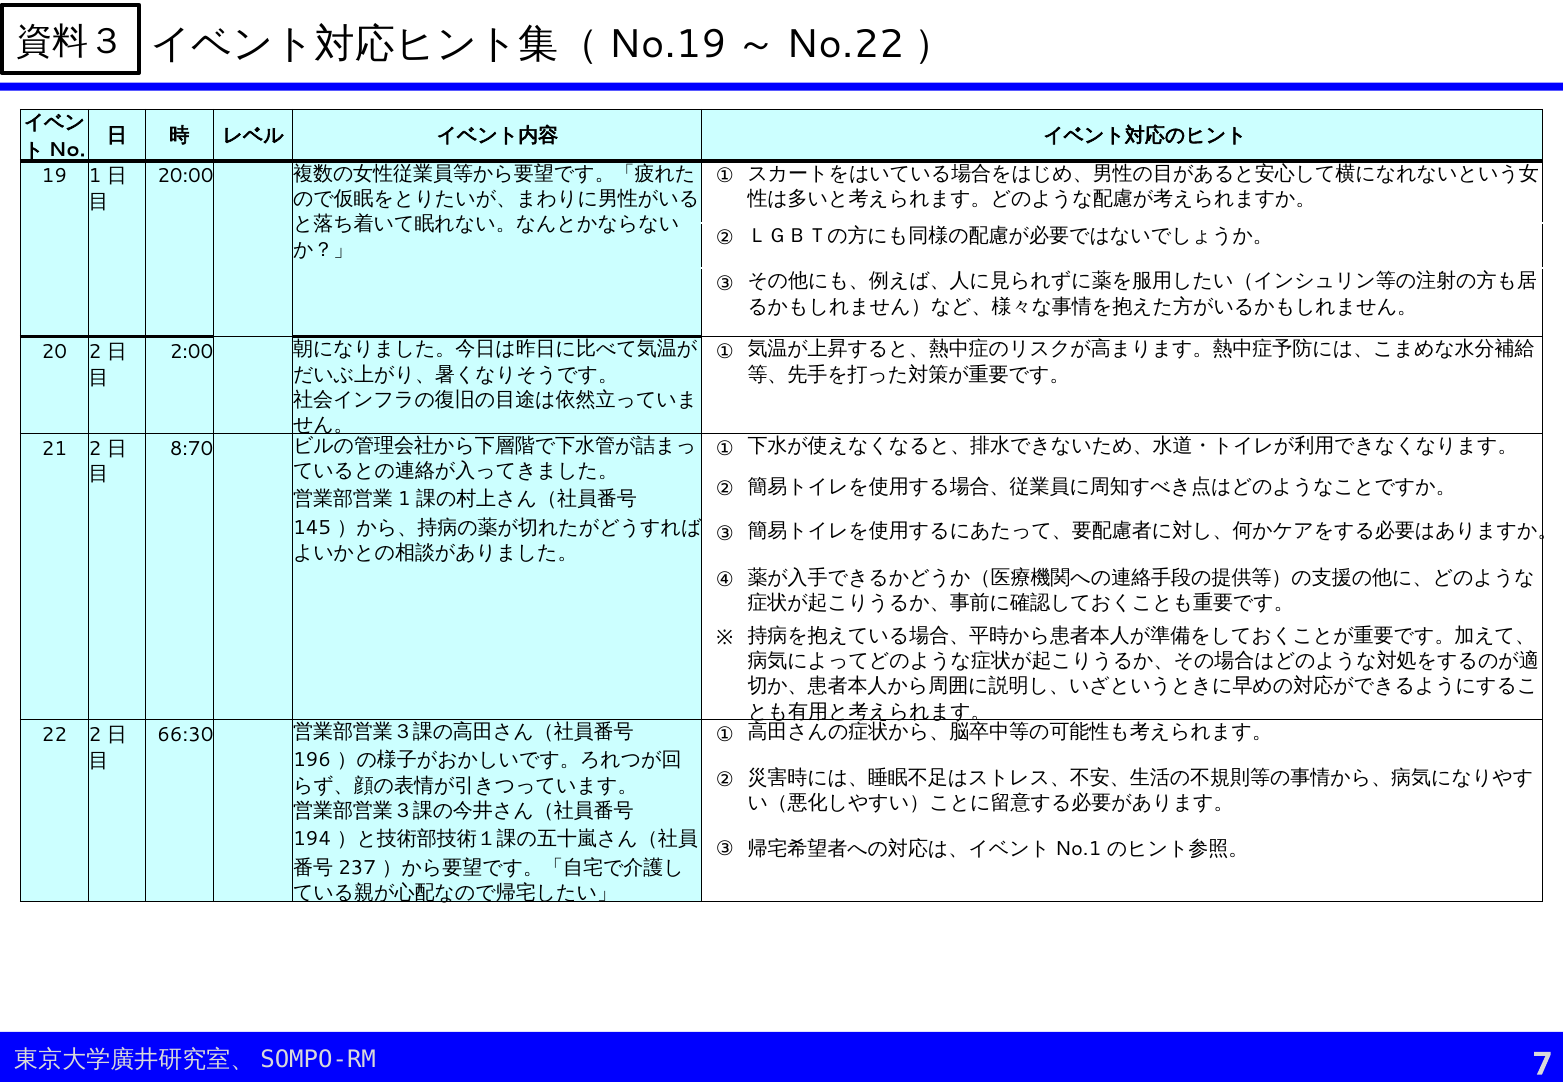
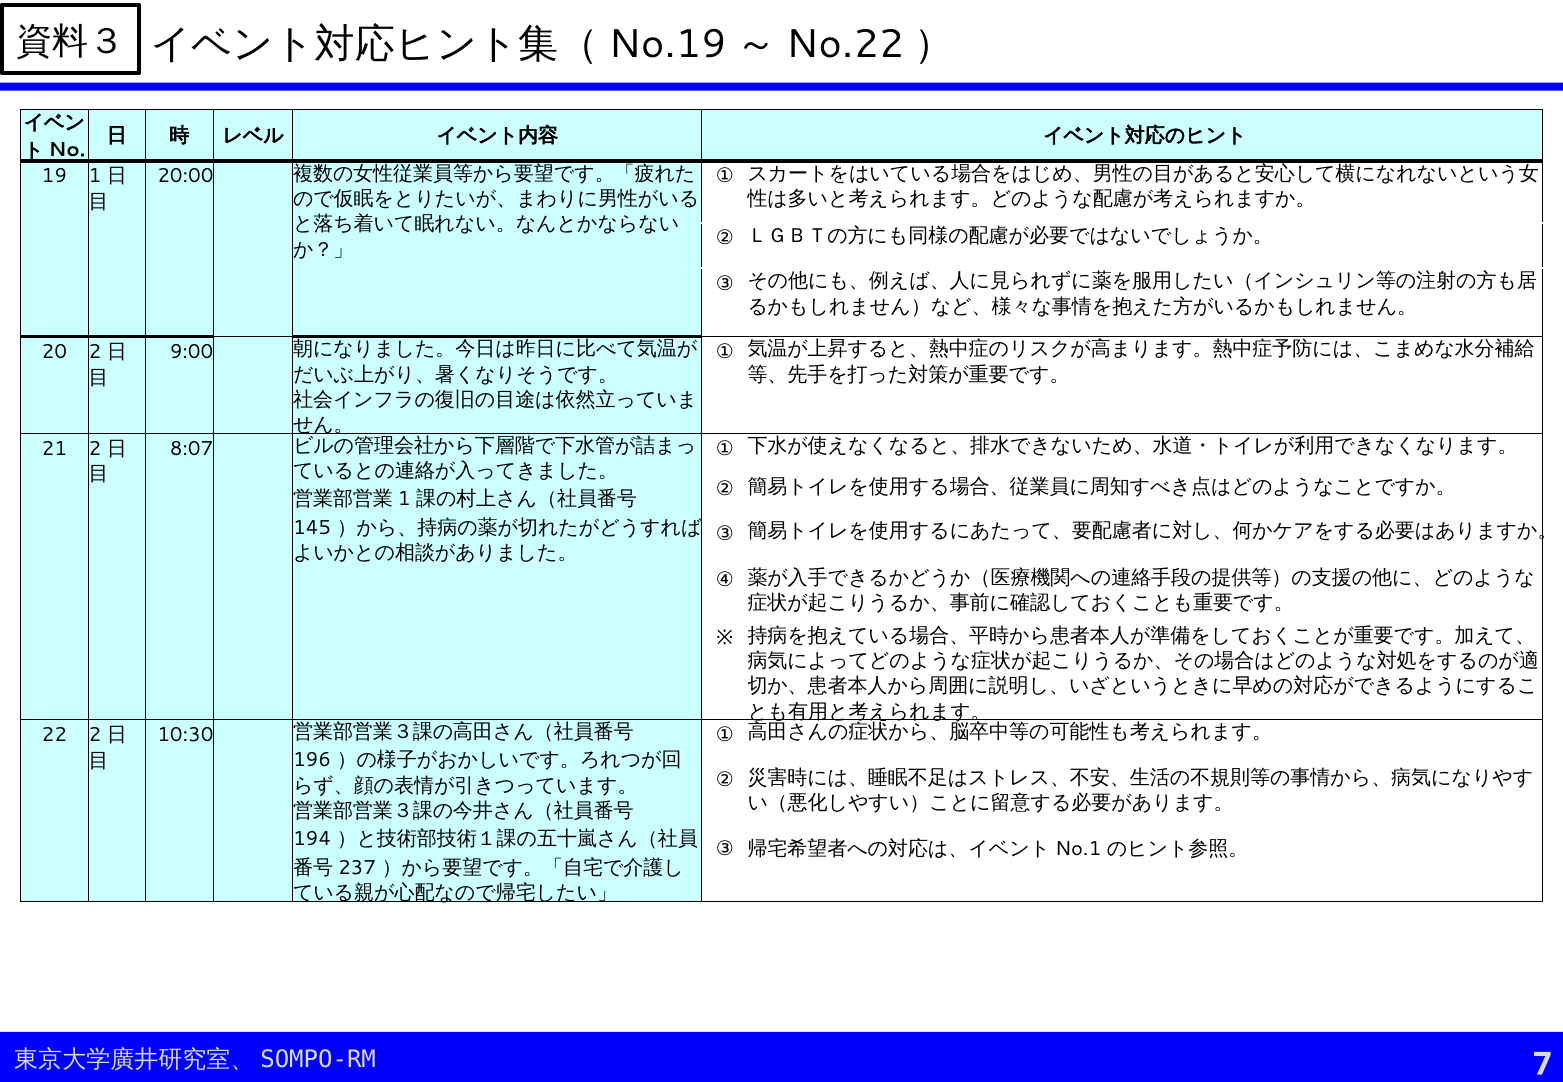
2:00: 2:00 -> 9:00
8:70: 8:70 -> 8:07
66:30: 66:30 -> 10:30
